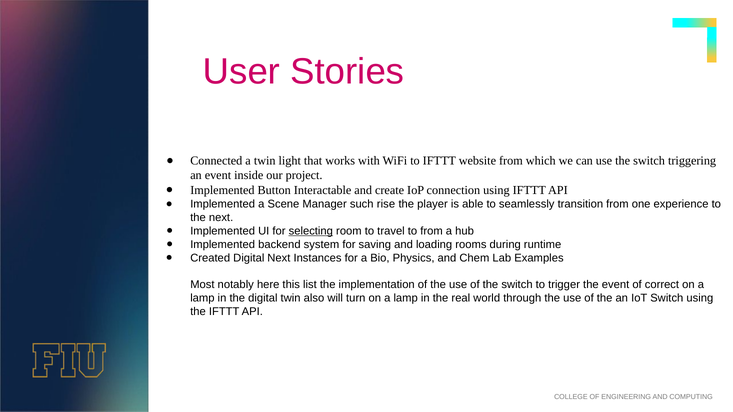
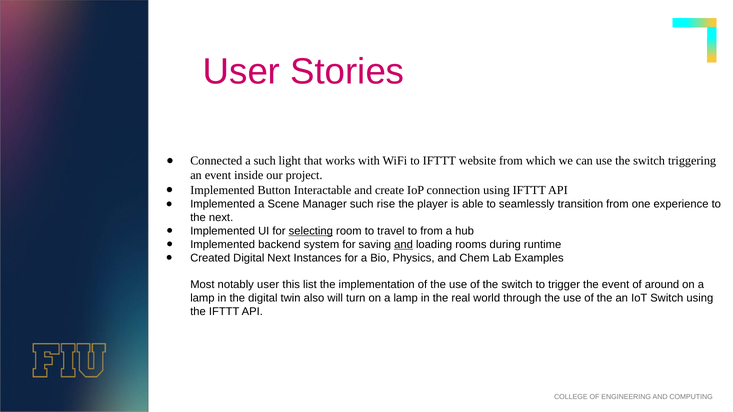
a twin: twin -> such
and at (404, 245) underline: none -> present
notably here: here -> user
correct: correct -> around
